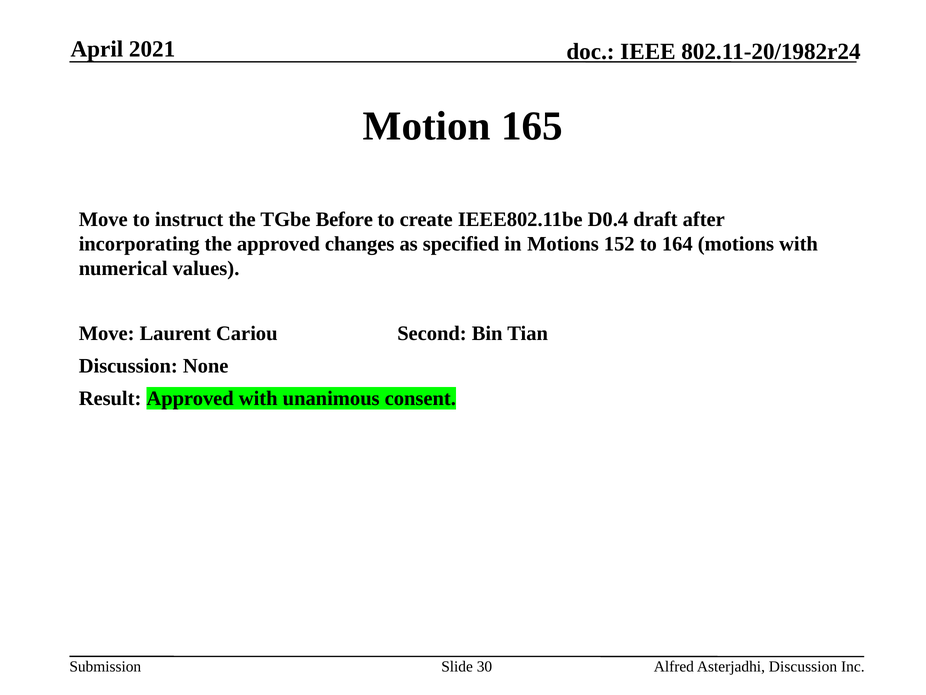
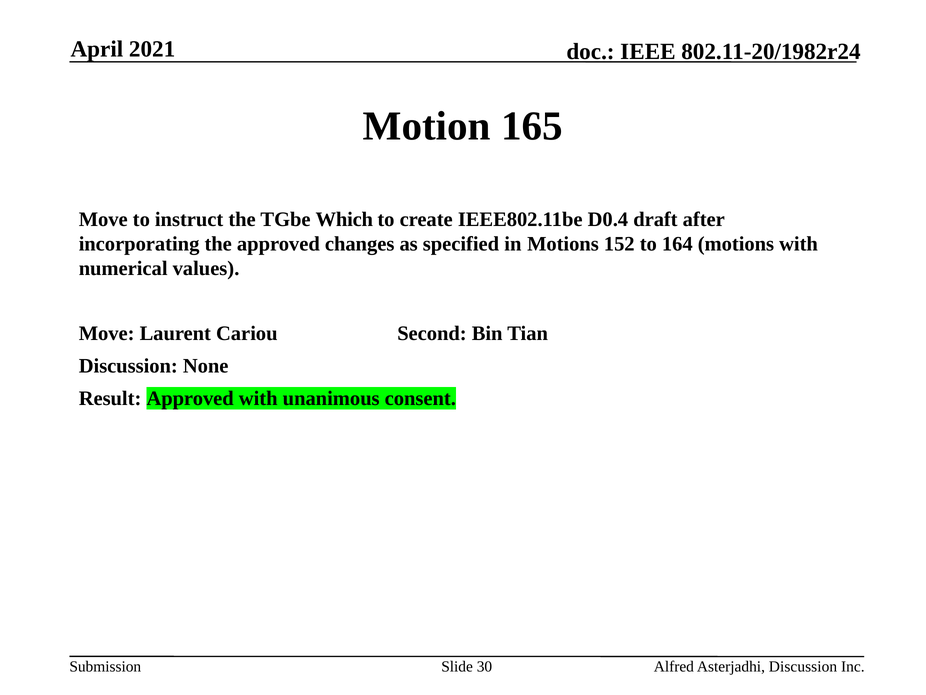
Before: Before -> Which
